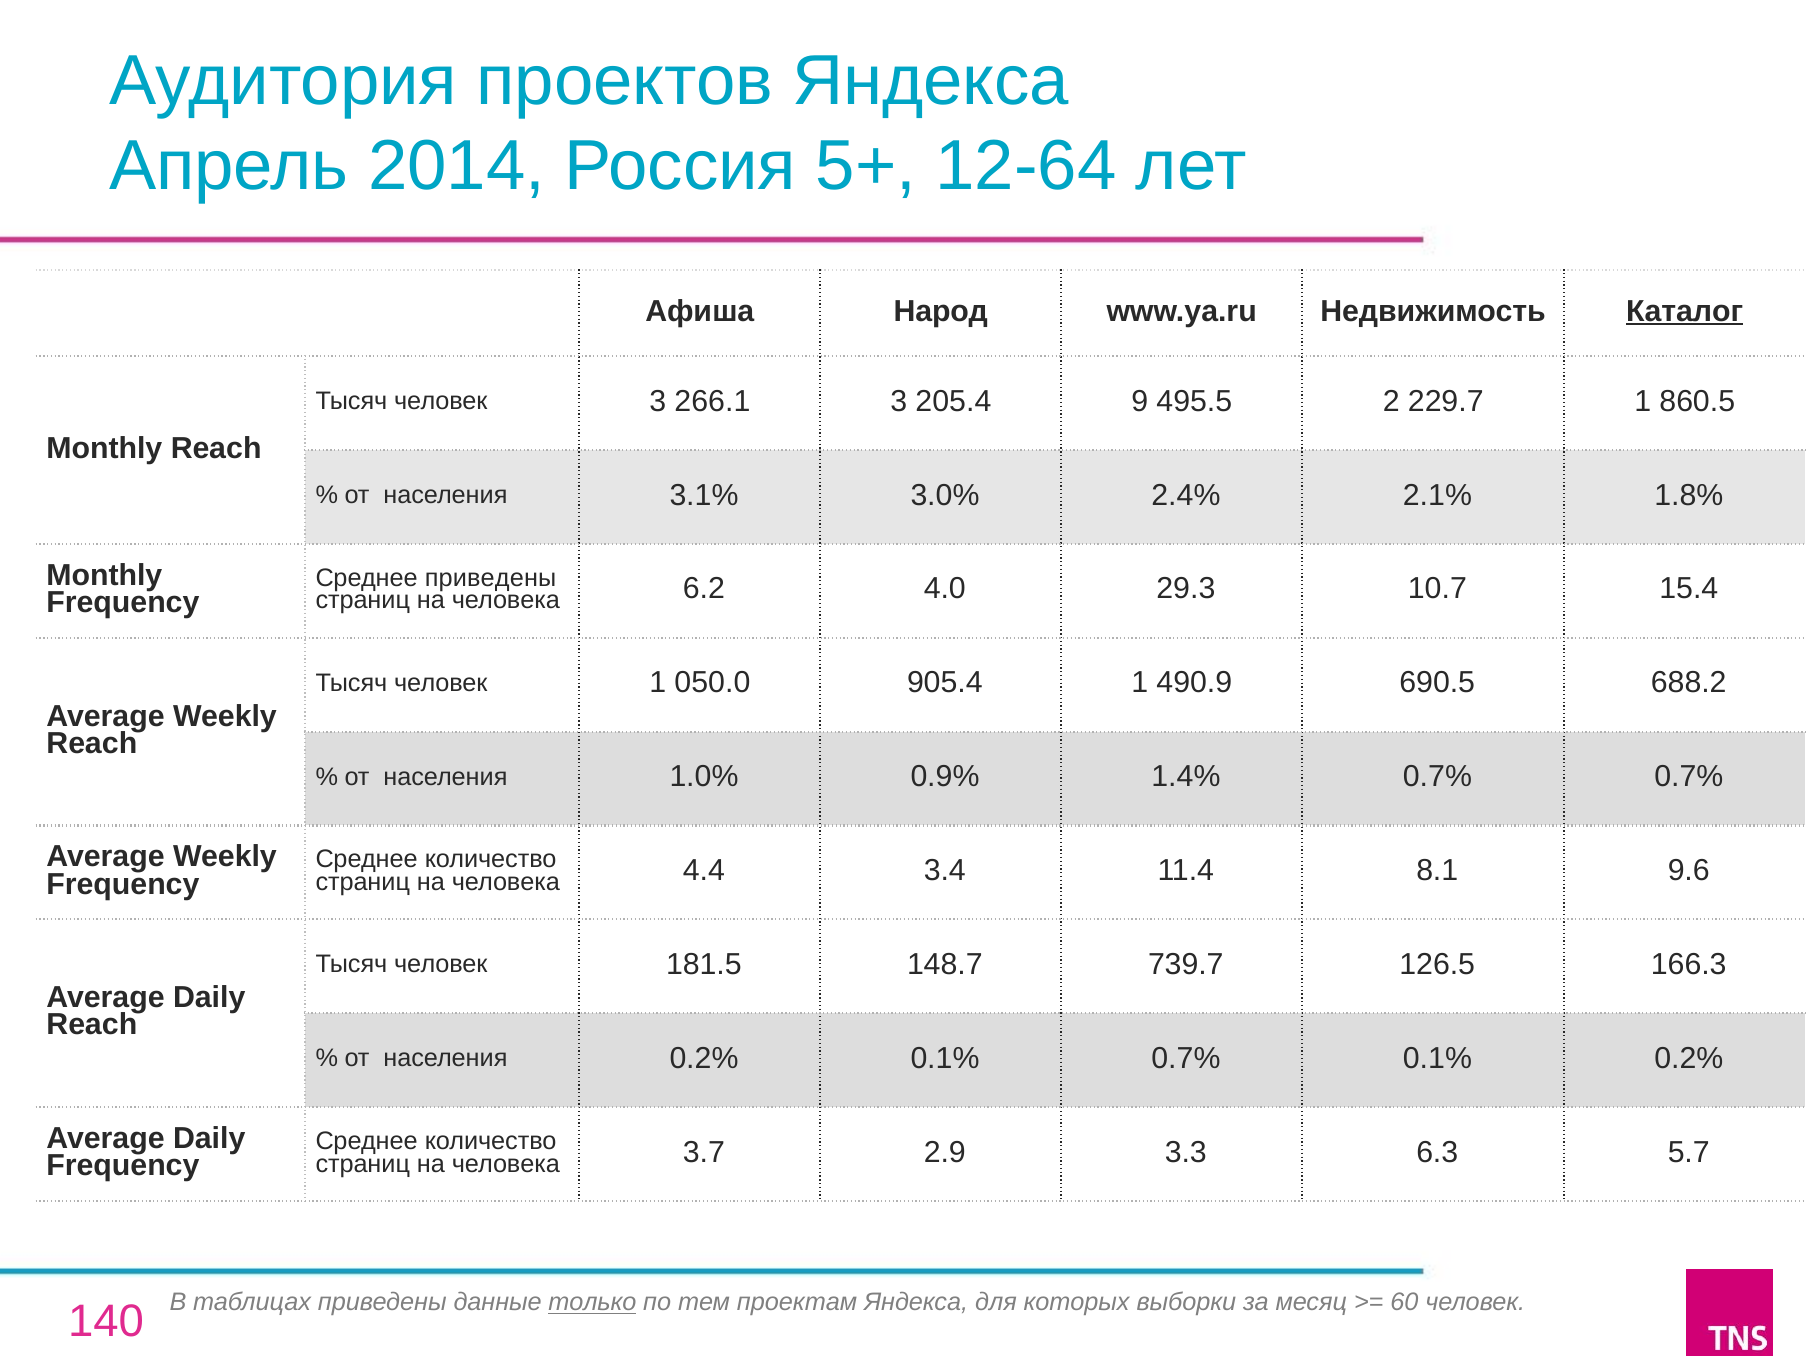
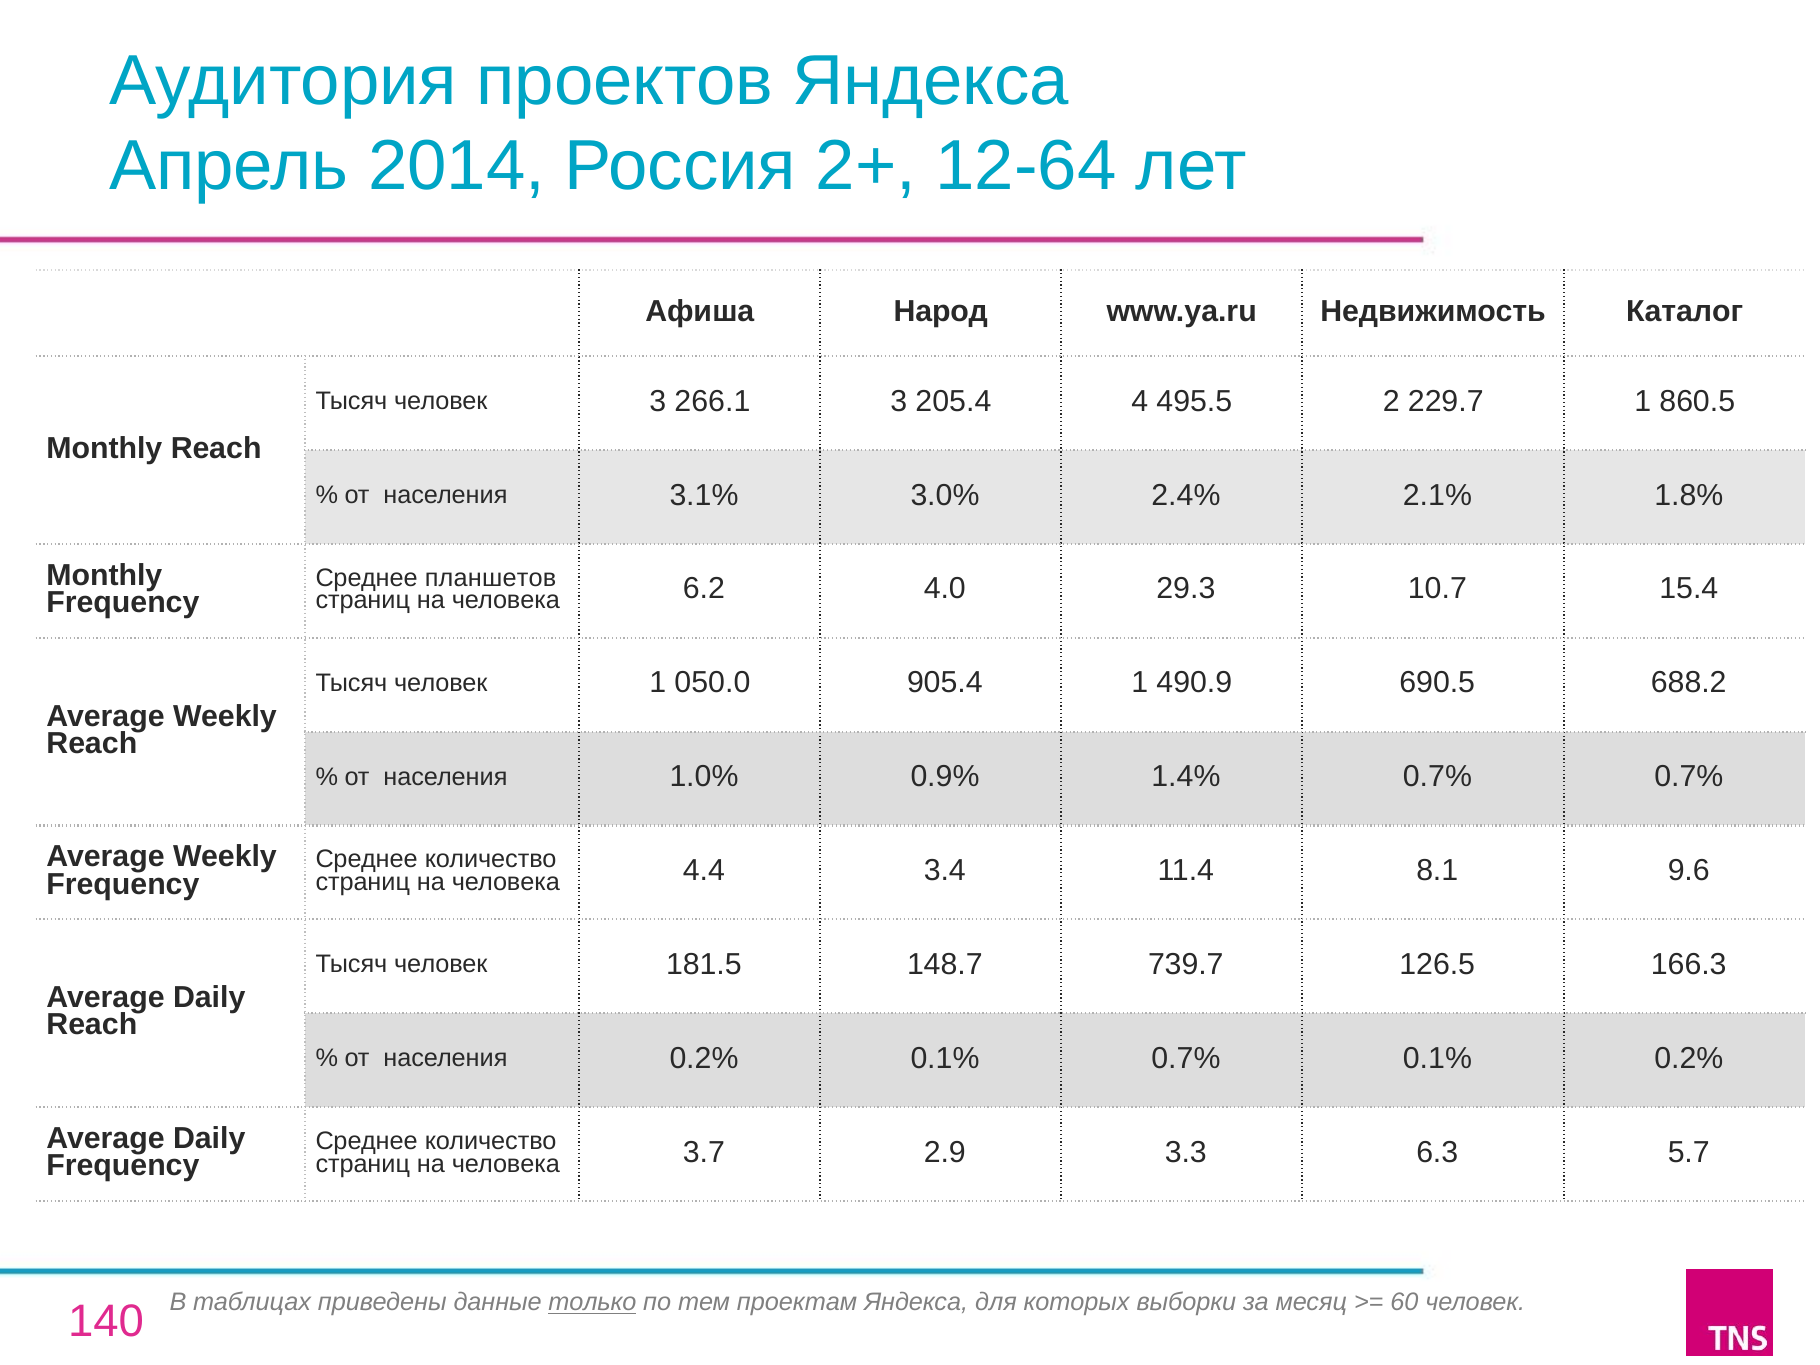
5+: 5+ -> 2+
Каталог underline: present -> none
9: 9 -> 4
Среднее приведены: приведены -> планшетов
